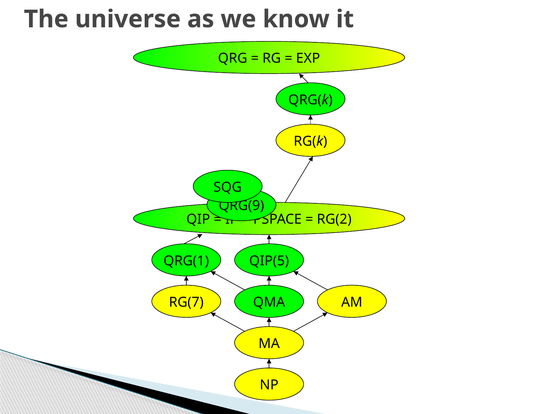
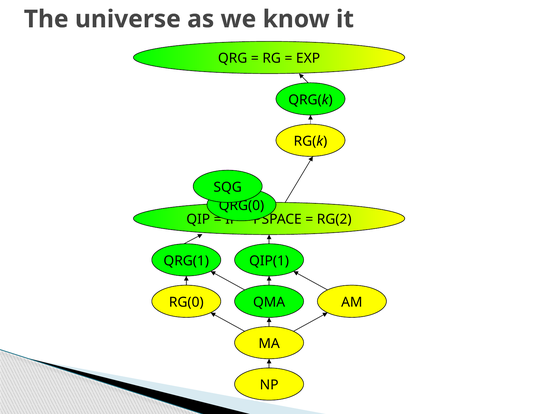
QRG(9: QRG(9 -> QRG(0
QIP(5: QIP(5 -> QIP(1
RG(7: RG(7 -> RG(0
